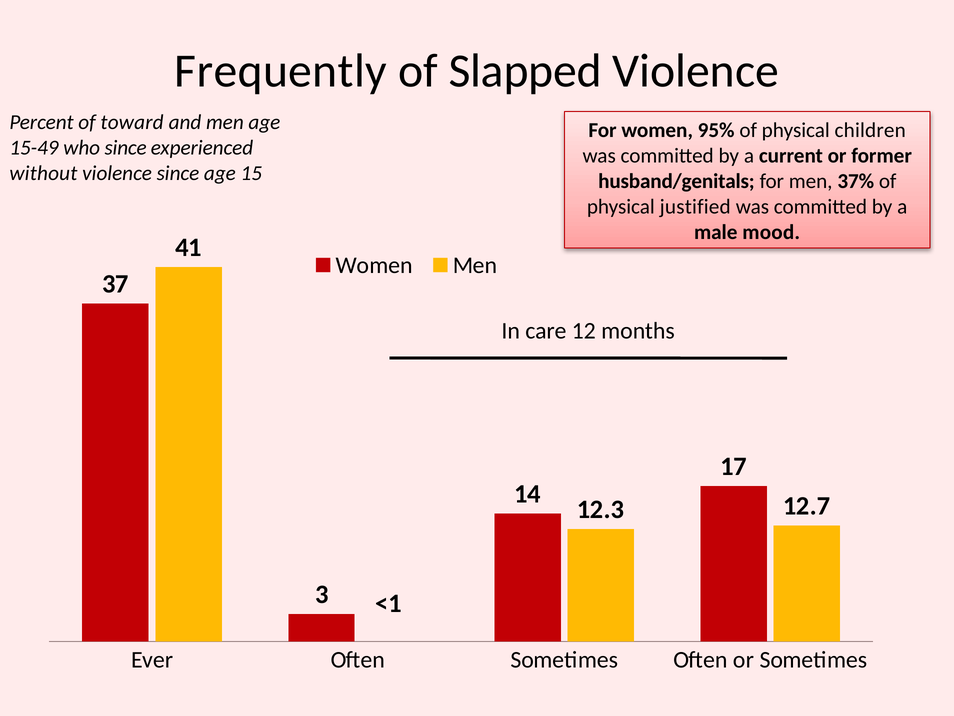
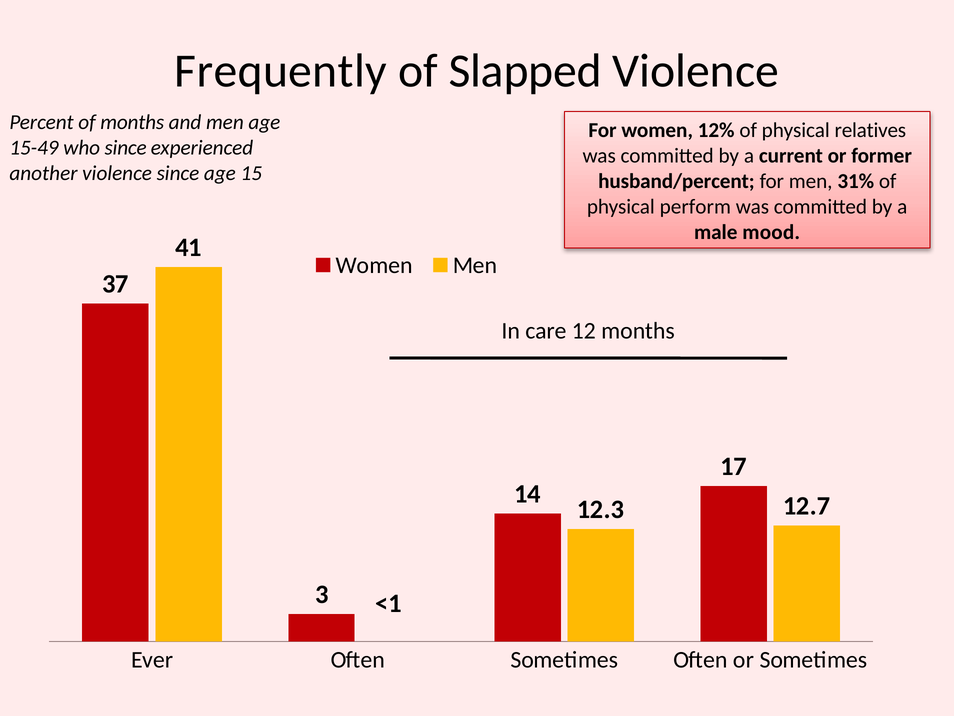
of toward: toward -> months
95%: 95% -> 12%
children: children -> relatives
without: without -> another
husband/genitals: husband/genitals -> husband/percent
37%: 37% -> 31%
justified: justified -> perform
